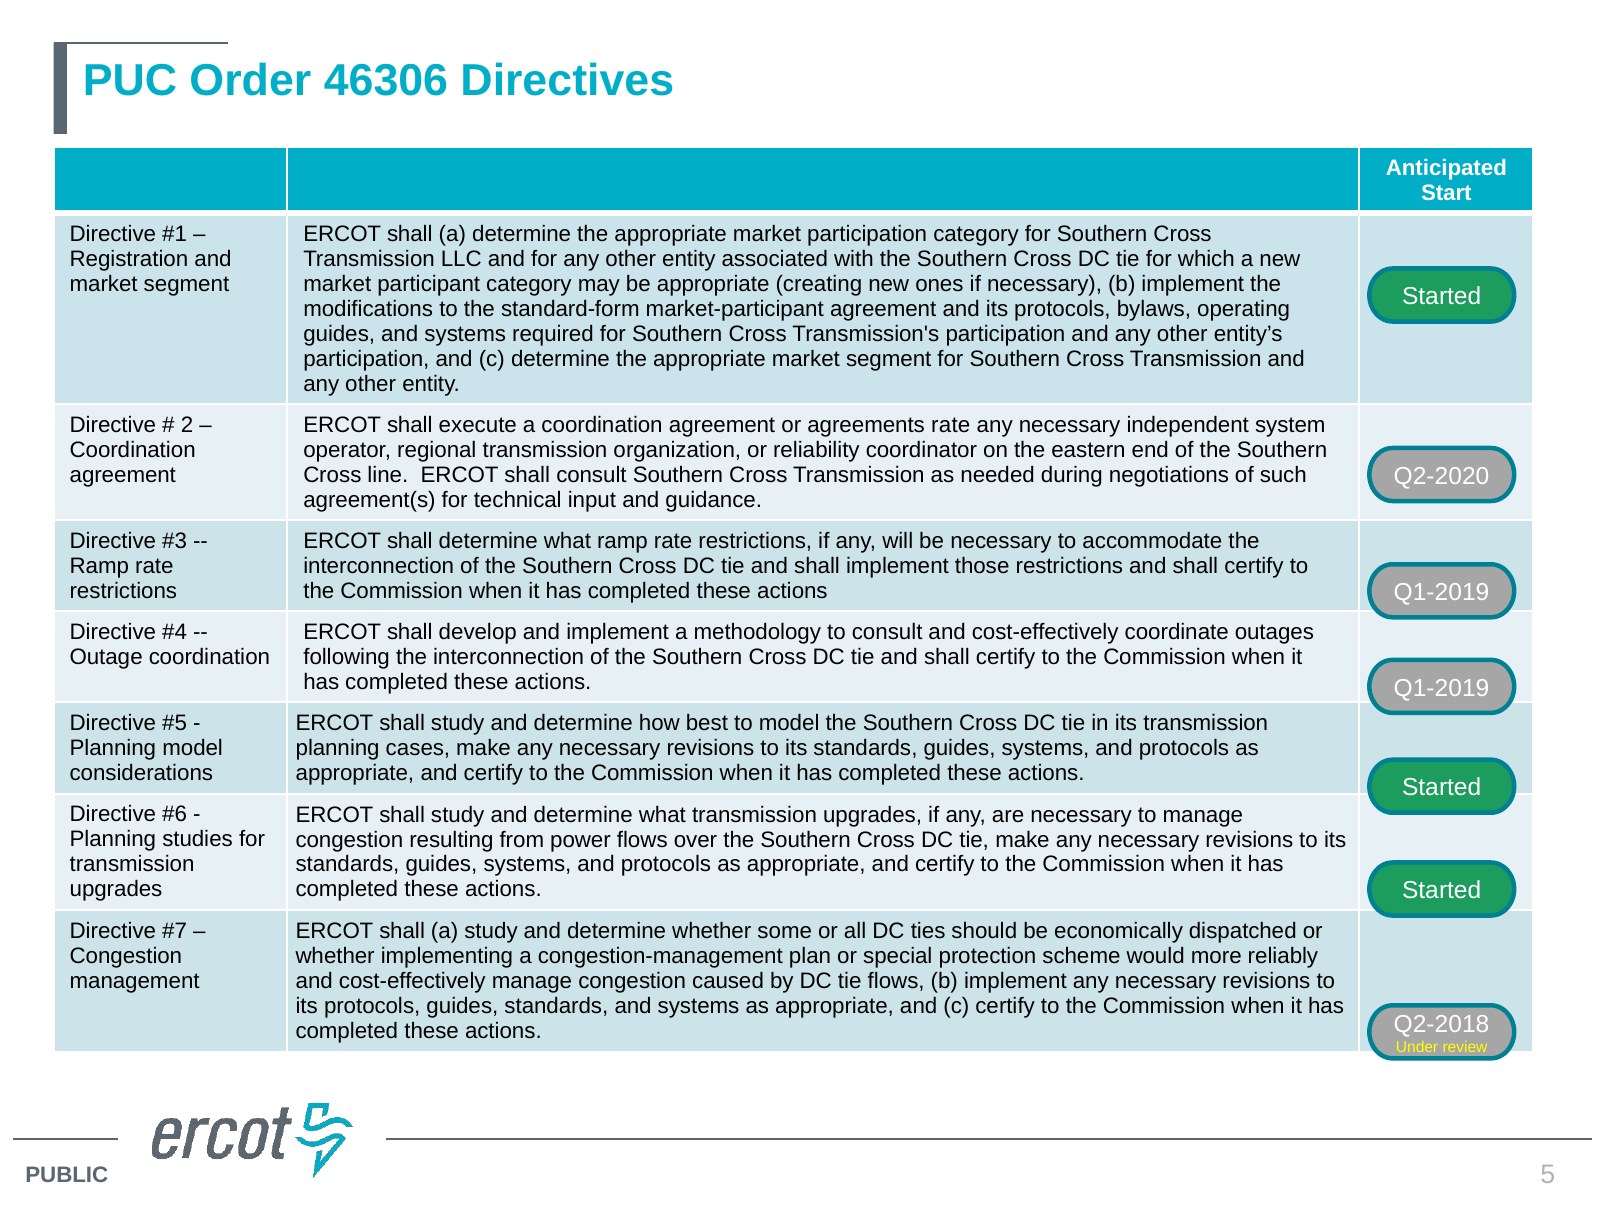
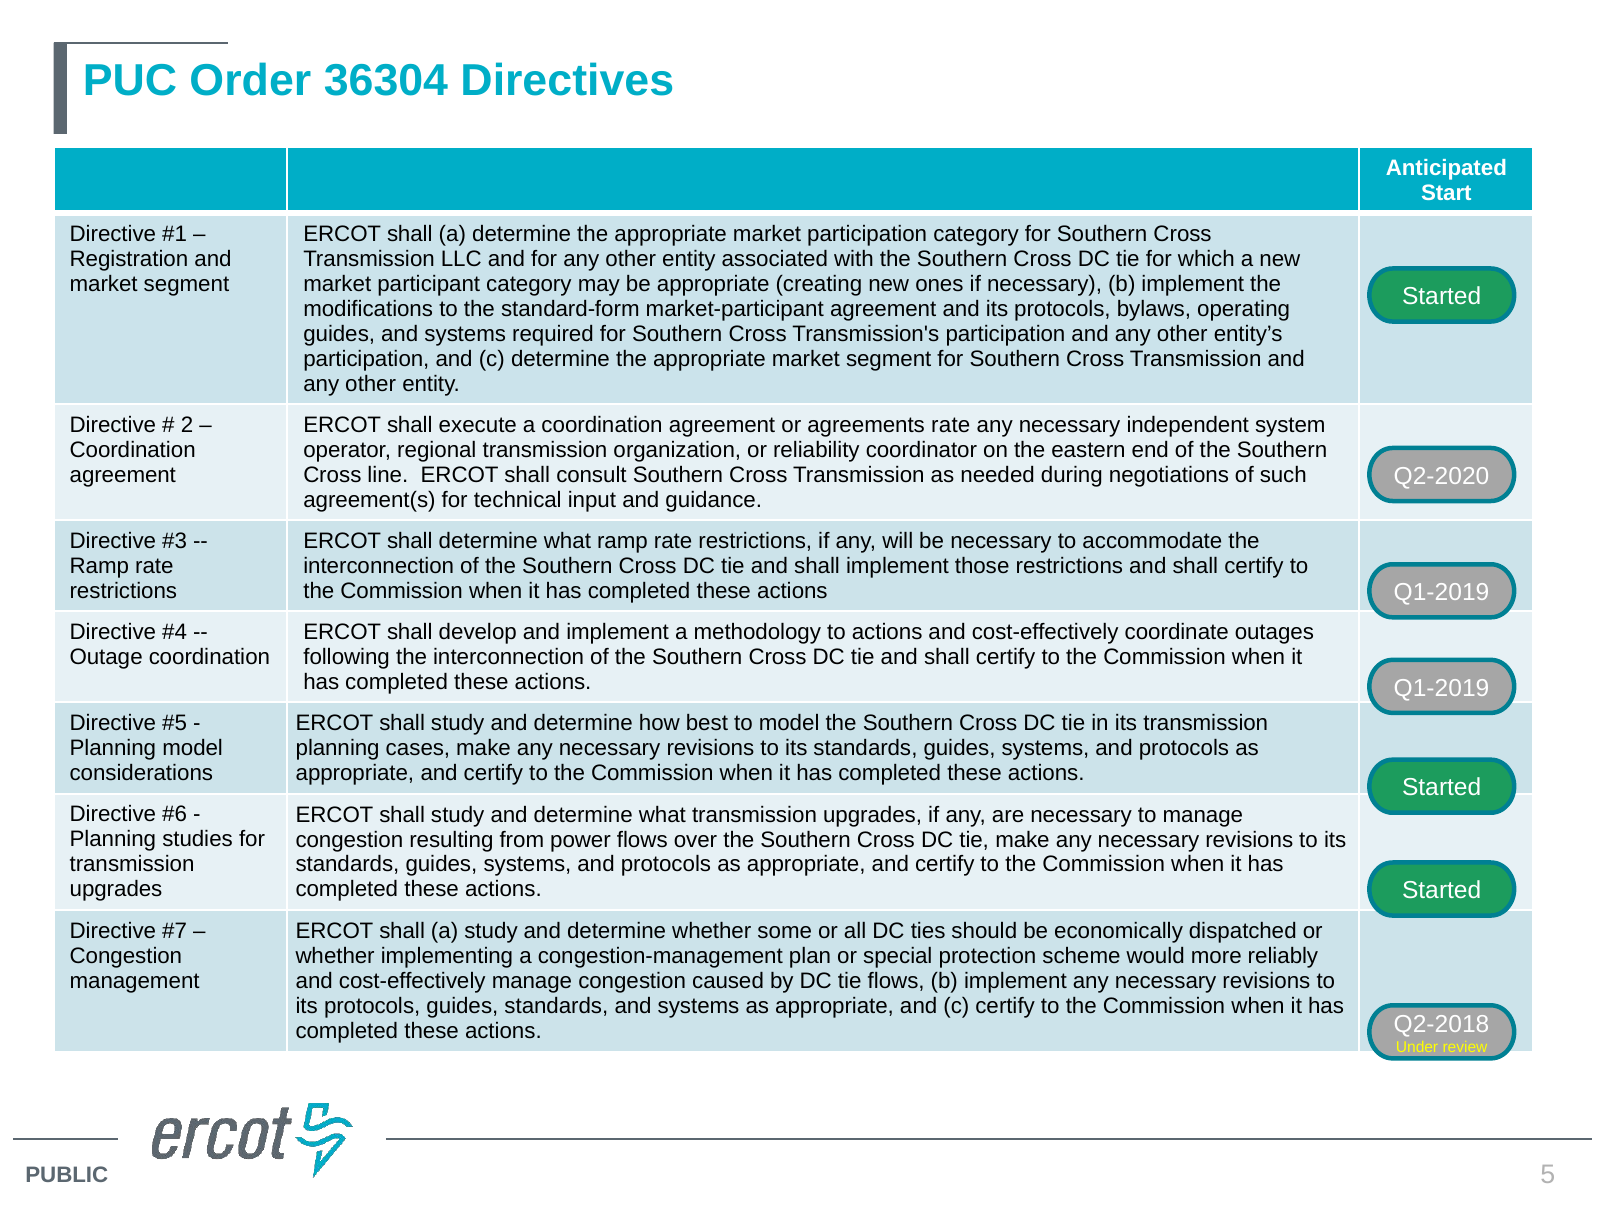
46306: 46306 -> 36304
to consult: consult -> actions
